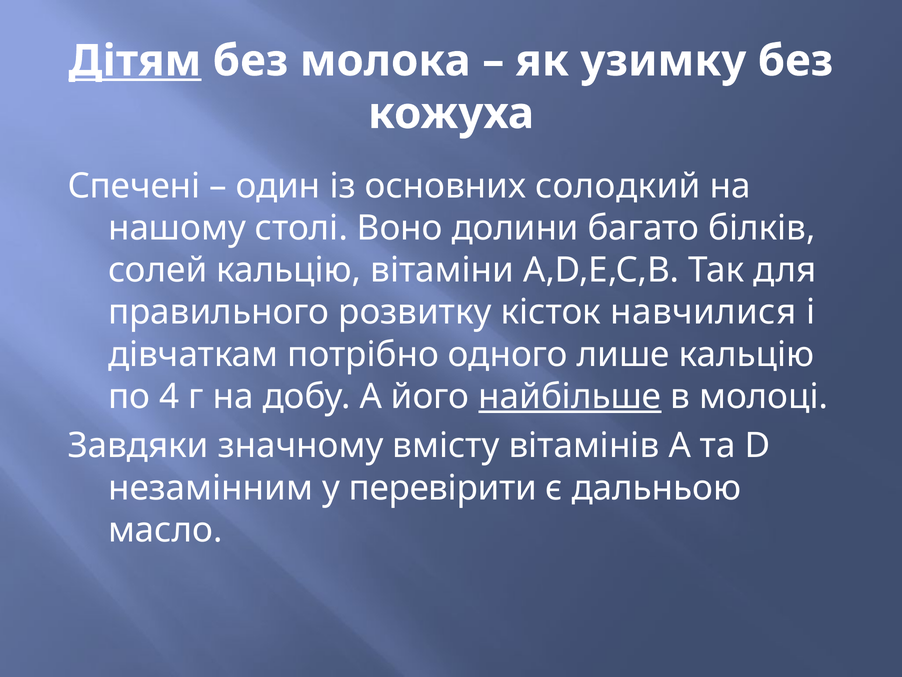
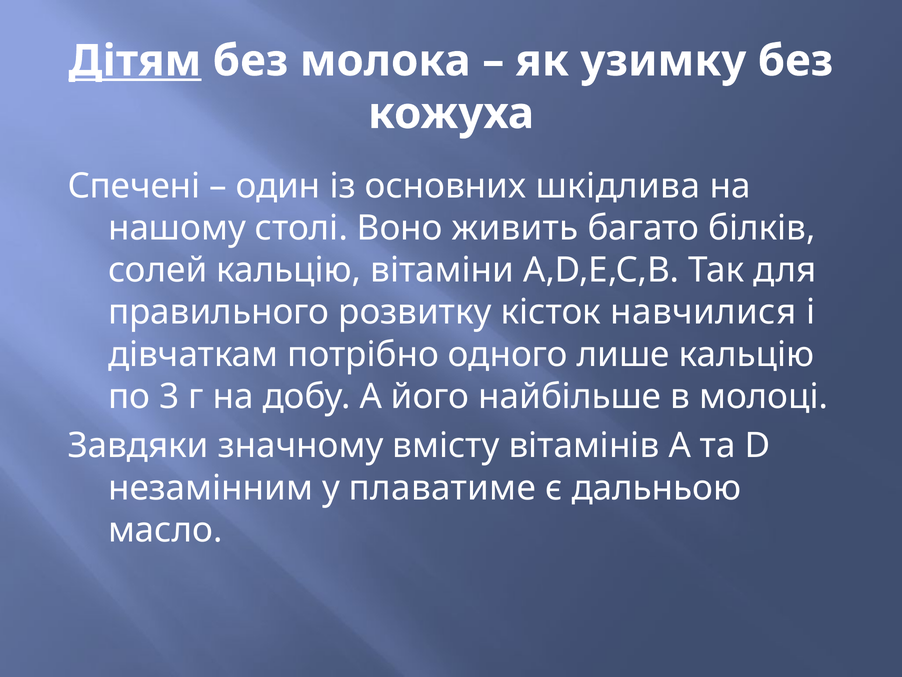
солодкий: солодкий -> шкідлива
долини: долини -> живить
4: 4 -> 3
найбільше underline: present -> none
перевірити: перевірити -> плаватиме
